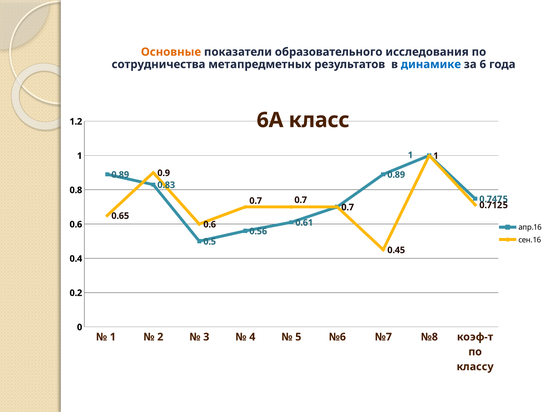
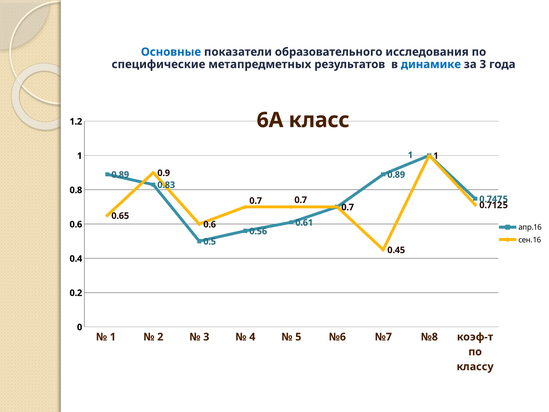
Основные colour: orange -> blue
сотрудничества: сотрудничества -> специфические
за 6: 6 -> 3
